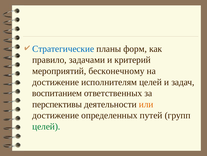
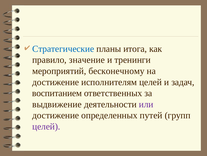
форм: форм -> итога
задачами: задачами -> значение
критерий: критерий -> тренинги
перспективы: перспективы -> выдвижение
или colour: orange -> purple
целей at (46, 126) colour: green -> purple
